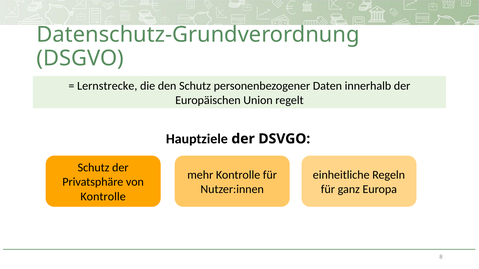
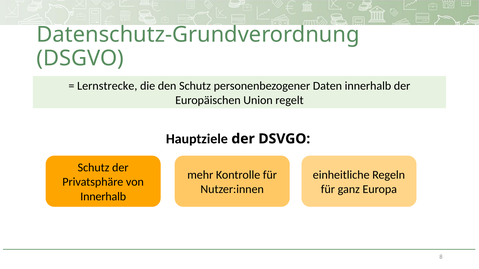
Kontrolle at (103, 197): Kontrolle -> Innerhalb
